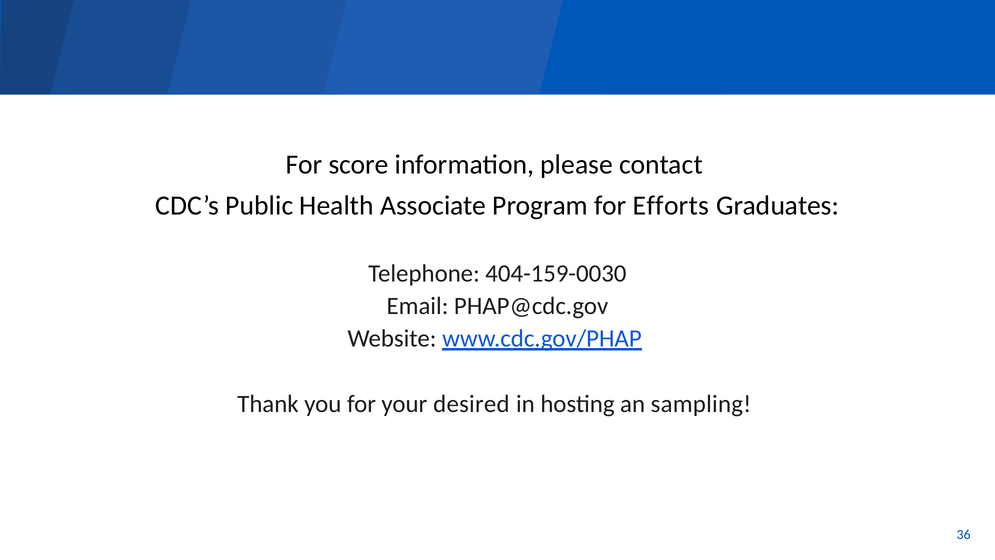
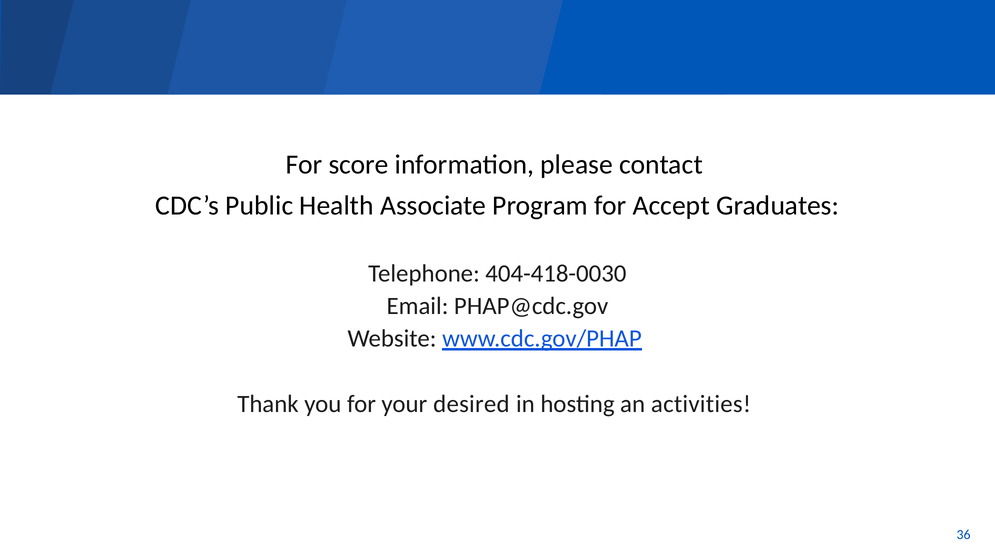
Efforts: Efforts -> Accept
404-159-0030: 404-159-0030 -> 404-418-0030
sampling: sampling -> activities
